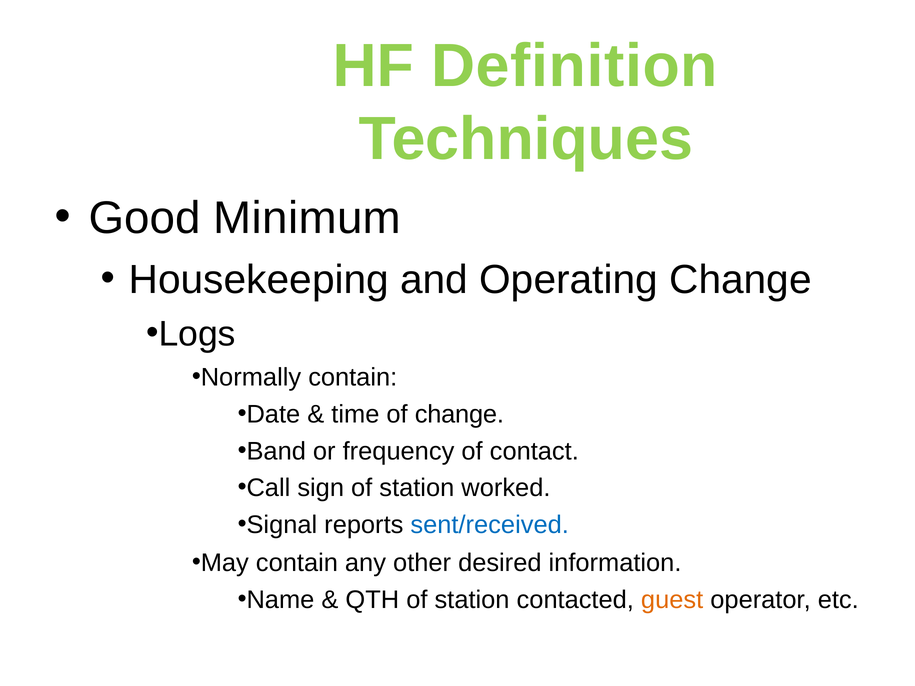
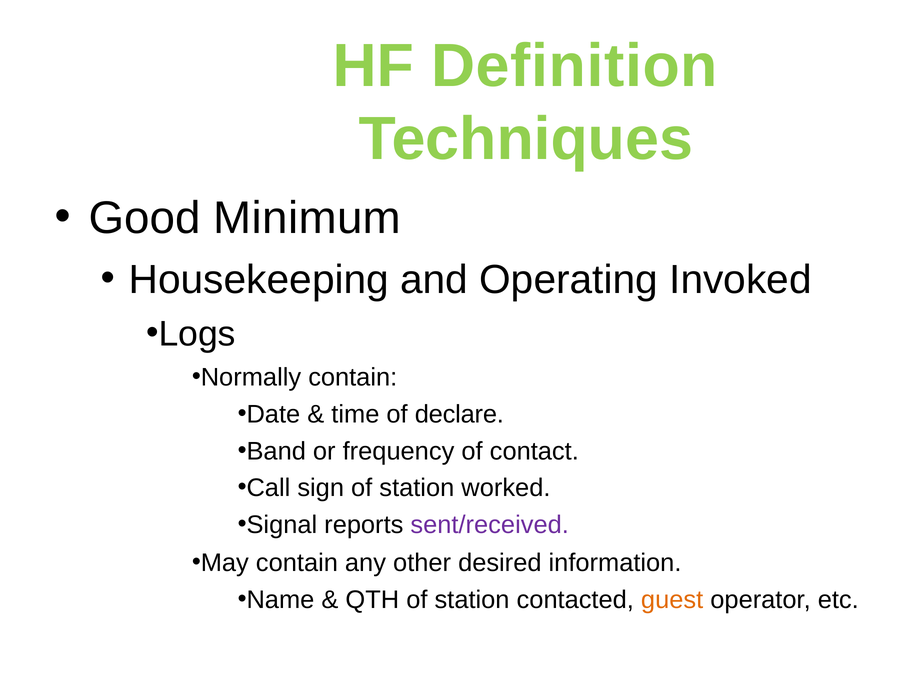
Operating Change: Change -> Invoked
of change: change -> declare
sent/received colour: blue -> purple
